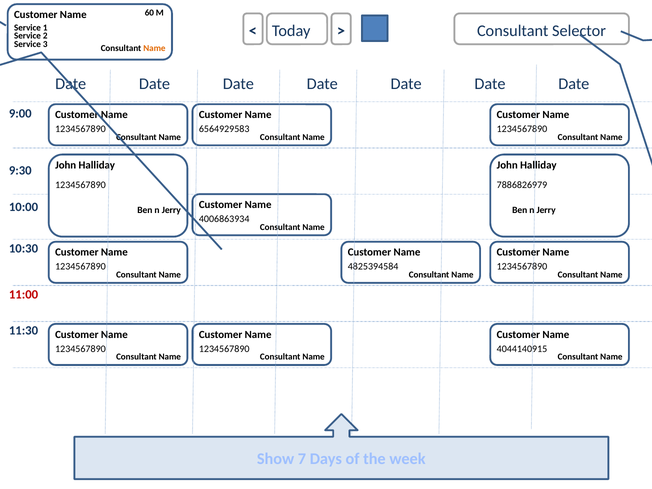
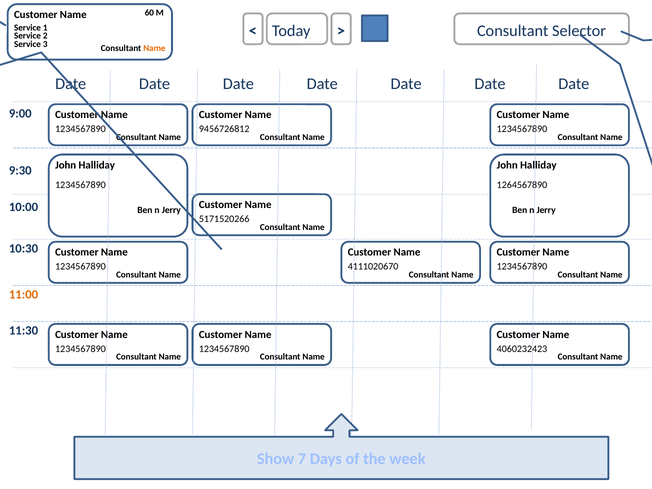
6564929583: 6564929583 -> 9456726812
7886826979: 7886826979 -> 1264567890
4006863934: 4006863934 -> 5171520266
4825394584: 4825394584 -> 4111020670
11:00 colour: red -> orange
4044140915: 4044140915 -> 4060232423
